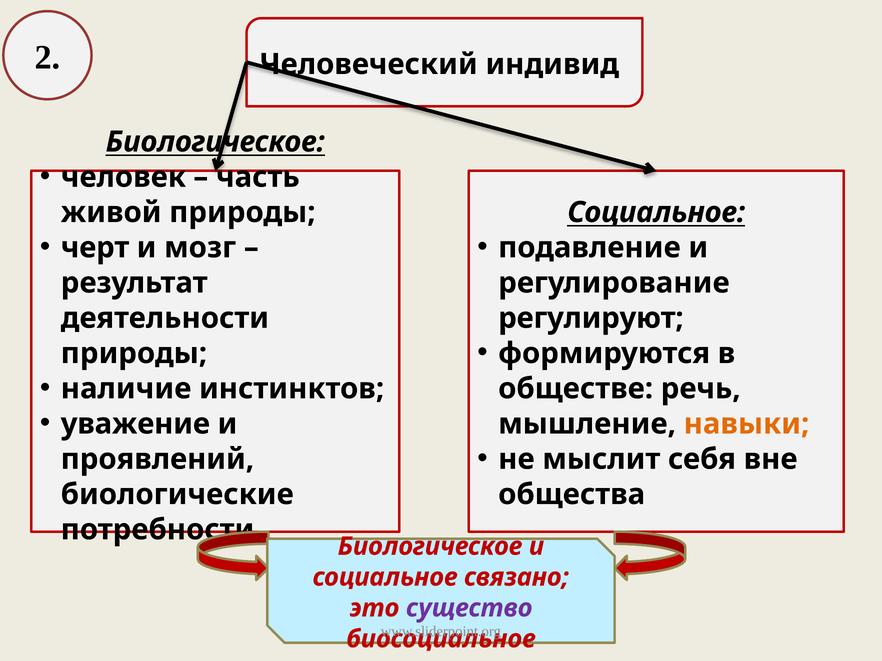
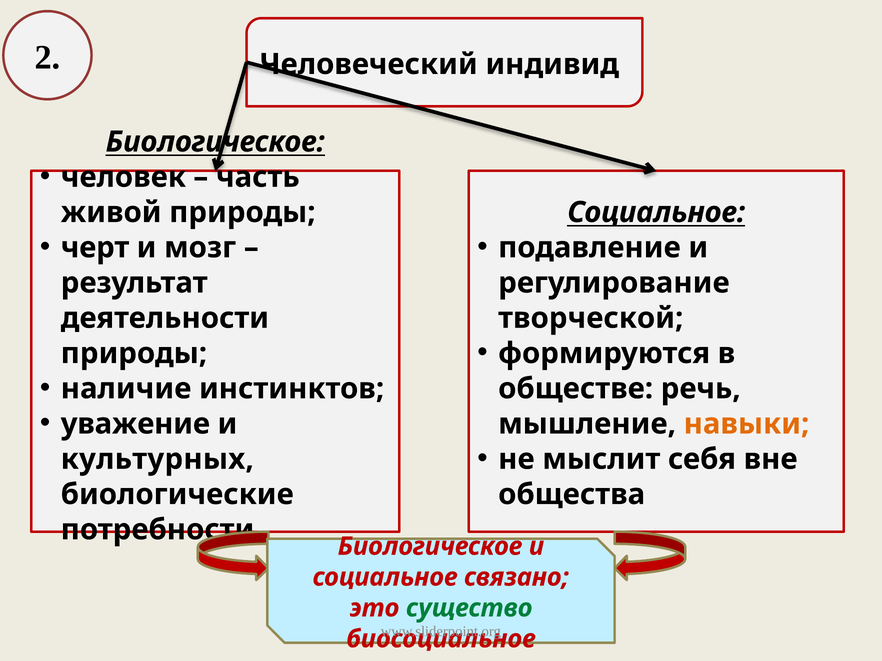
регулируют: регулируют -> творческой
проявлений: проявлений -> культурных
существо colour: purple -> green
